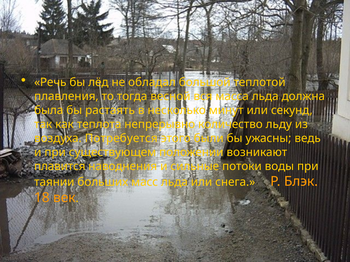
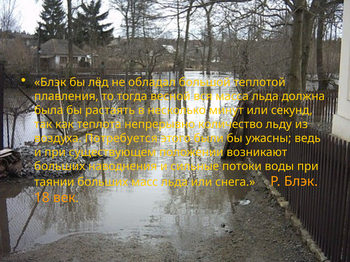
Речь at (50, 82): Речь -> Блэк
плавится at (60, 166): плавится -> больших
